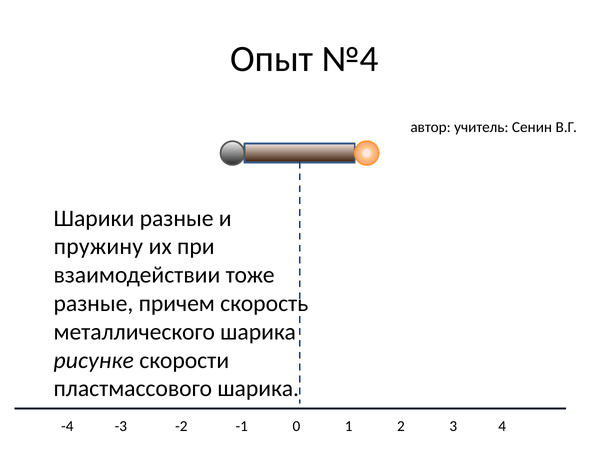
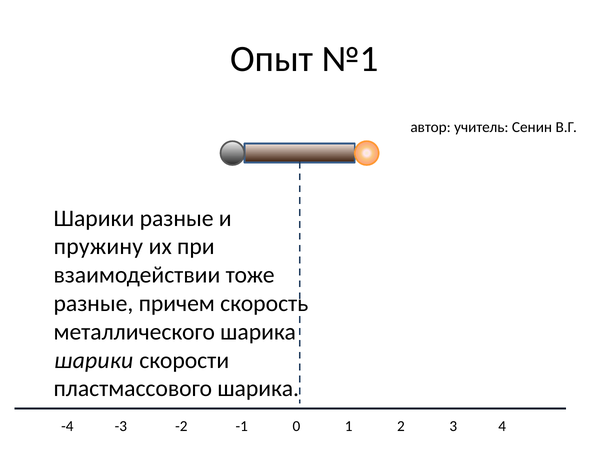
№4: №4 -> №1
рисунке at (94, 361): рисунке -> шарики
